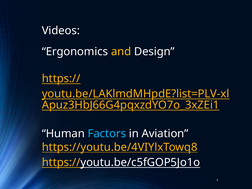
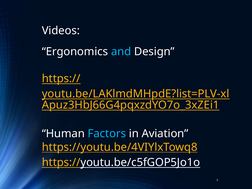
and colour: yellow -> light blue
